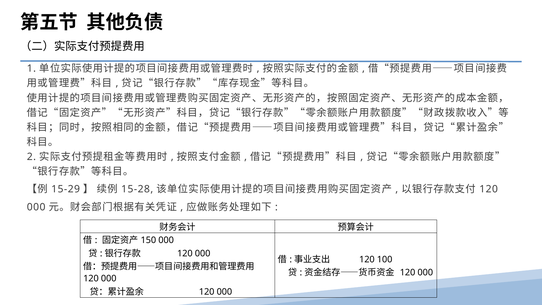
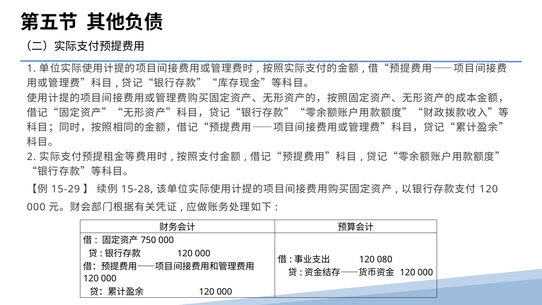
150: 150 -> 750
100: 100 -> 080
